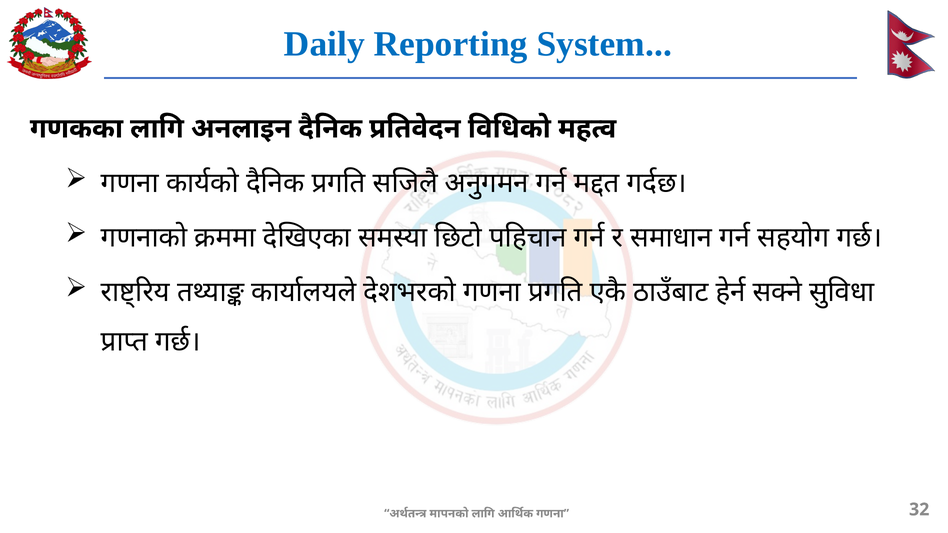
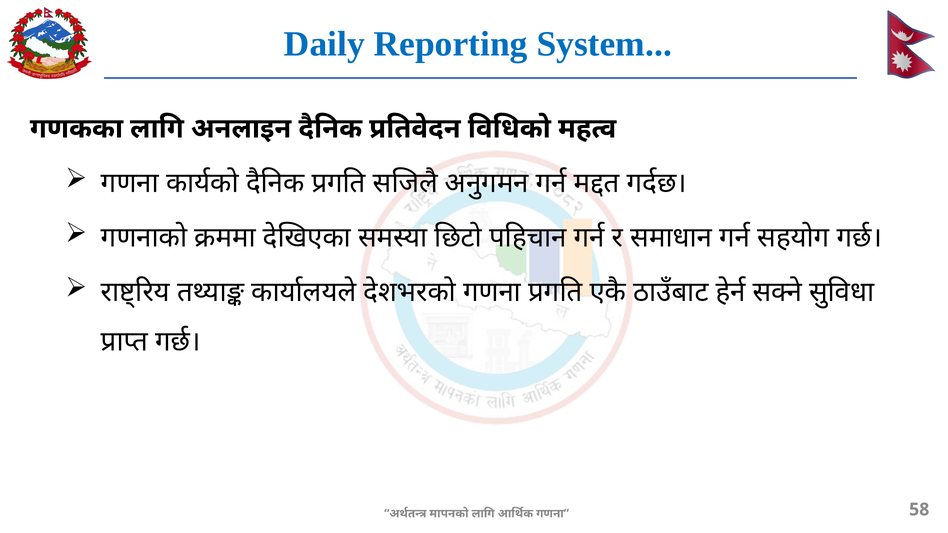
32: 32 -> 58
